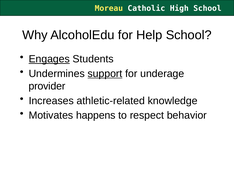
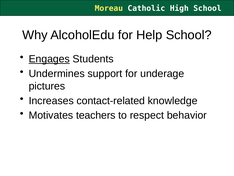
support underline: present -> none
provider: provider -> pictures
athletic-related: athletic-related -> contact-related
happens: happens -> teachers
